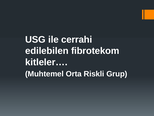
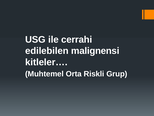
fibrotekom: fibrotekom -> malignensi
